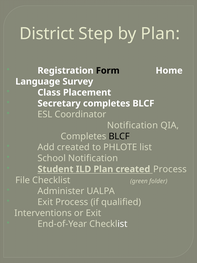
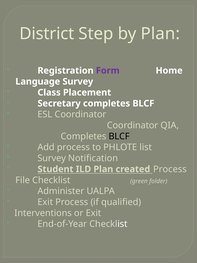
Form colour: black -> purple
Notification at (132, 125): Notification -> Coordinator
Add created: created -> process
School at (52, 158): School -> Survey
